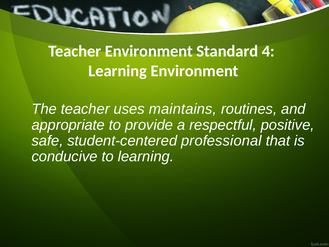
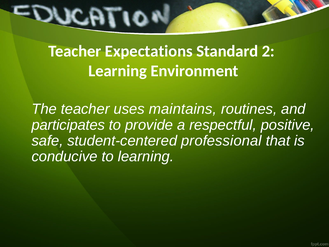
Teacher Environment: Environment -> Expectations
4: 4 -> 2
appropriate: appropriate -> participates
